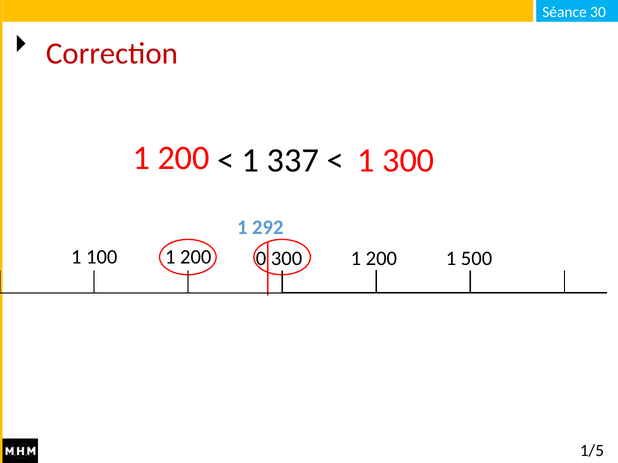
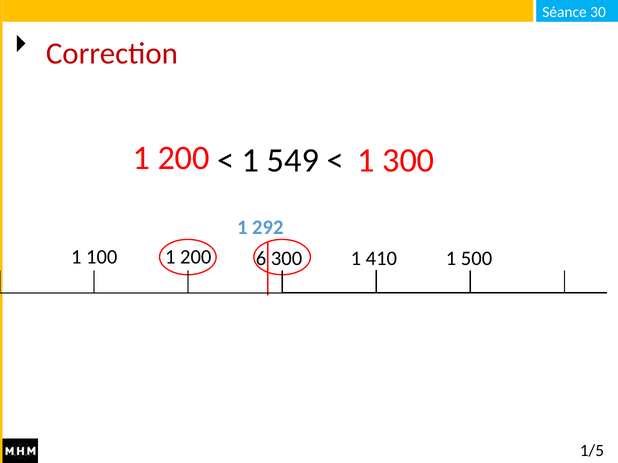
337: 337 -> 549
0: 0 -> 6
300 1 200: 200 -> 410
